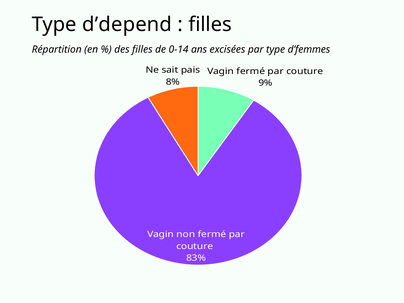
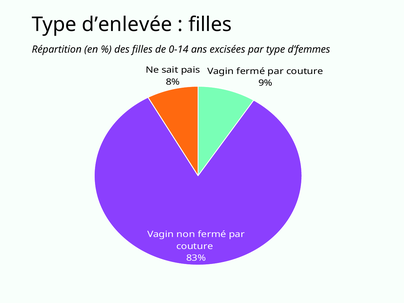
d’depend: d’depend -> d’enlevée
